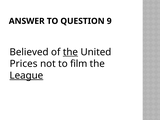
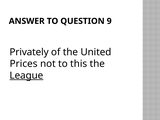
Believed: Believed -> Privately
the at (70, 52) underline: present -> none
film: film -> this
